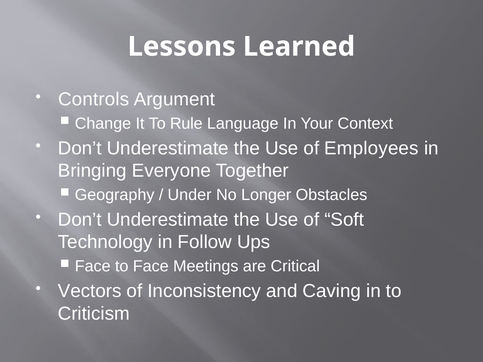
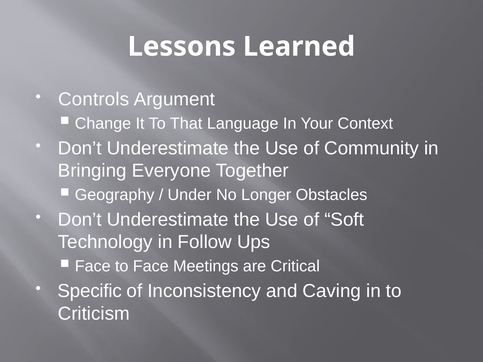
Rule: Rule -> That
Employees: Employees -> Community
Vectors: Vectors -> Specific
